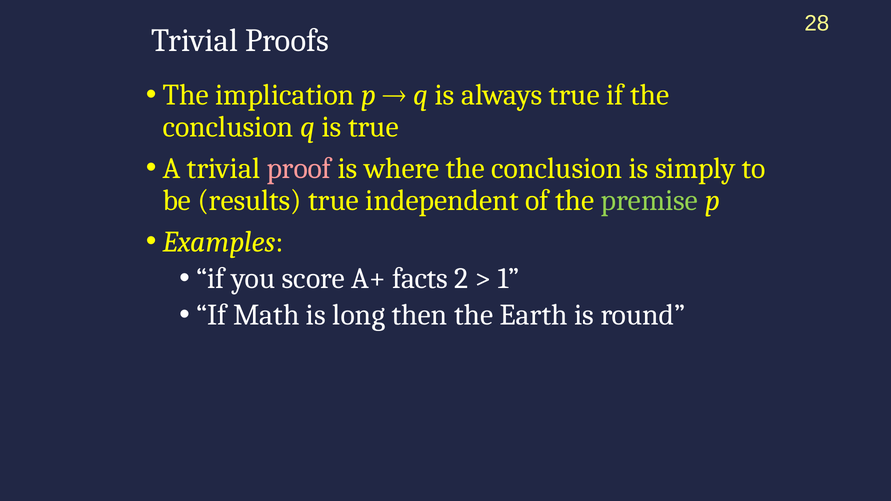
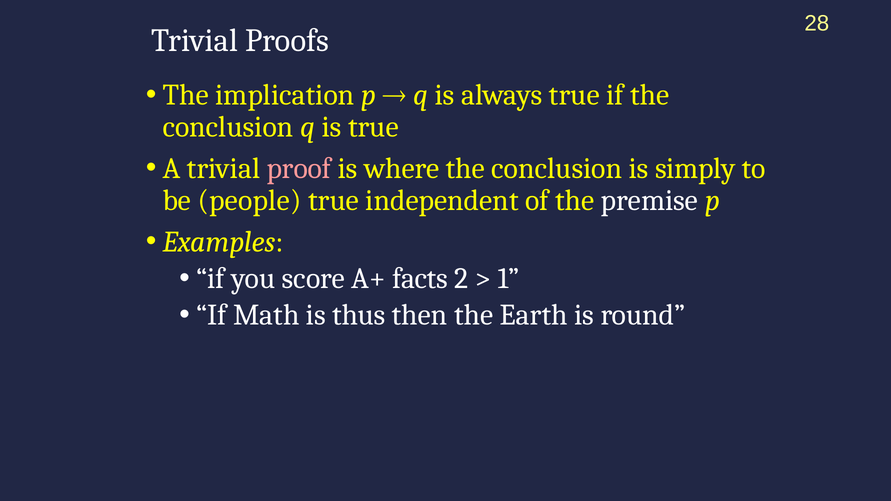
results: results -> people
premise colour: light green -> white
long: long -> thus
